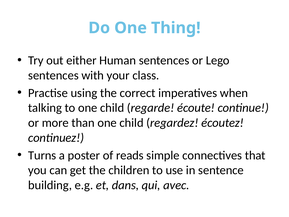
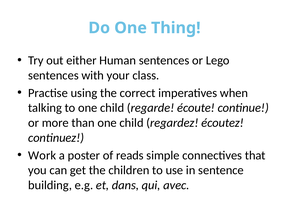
Turns: Turns -> Work
